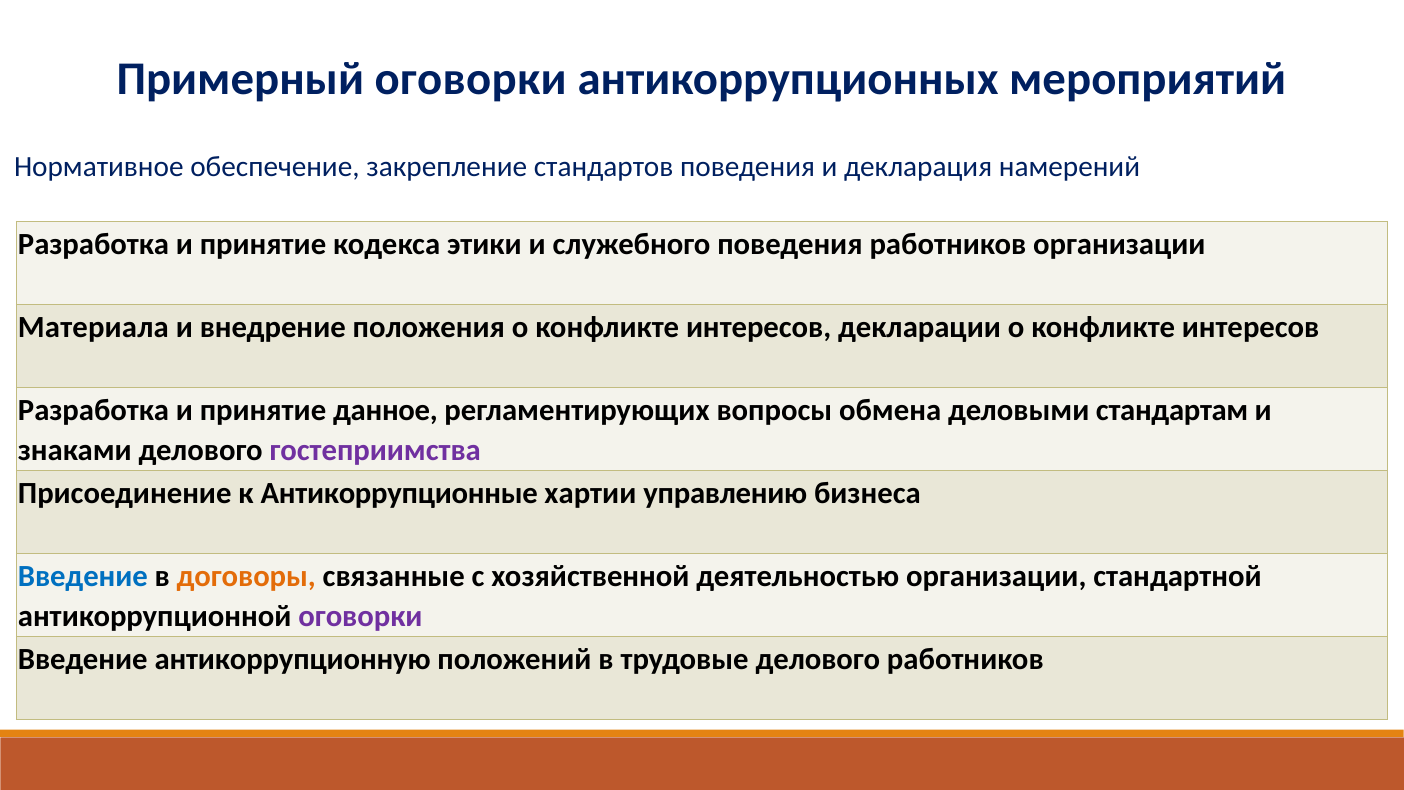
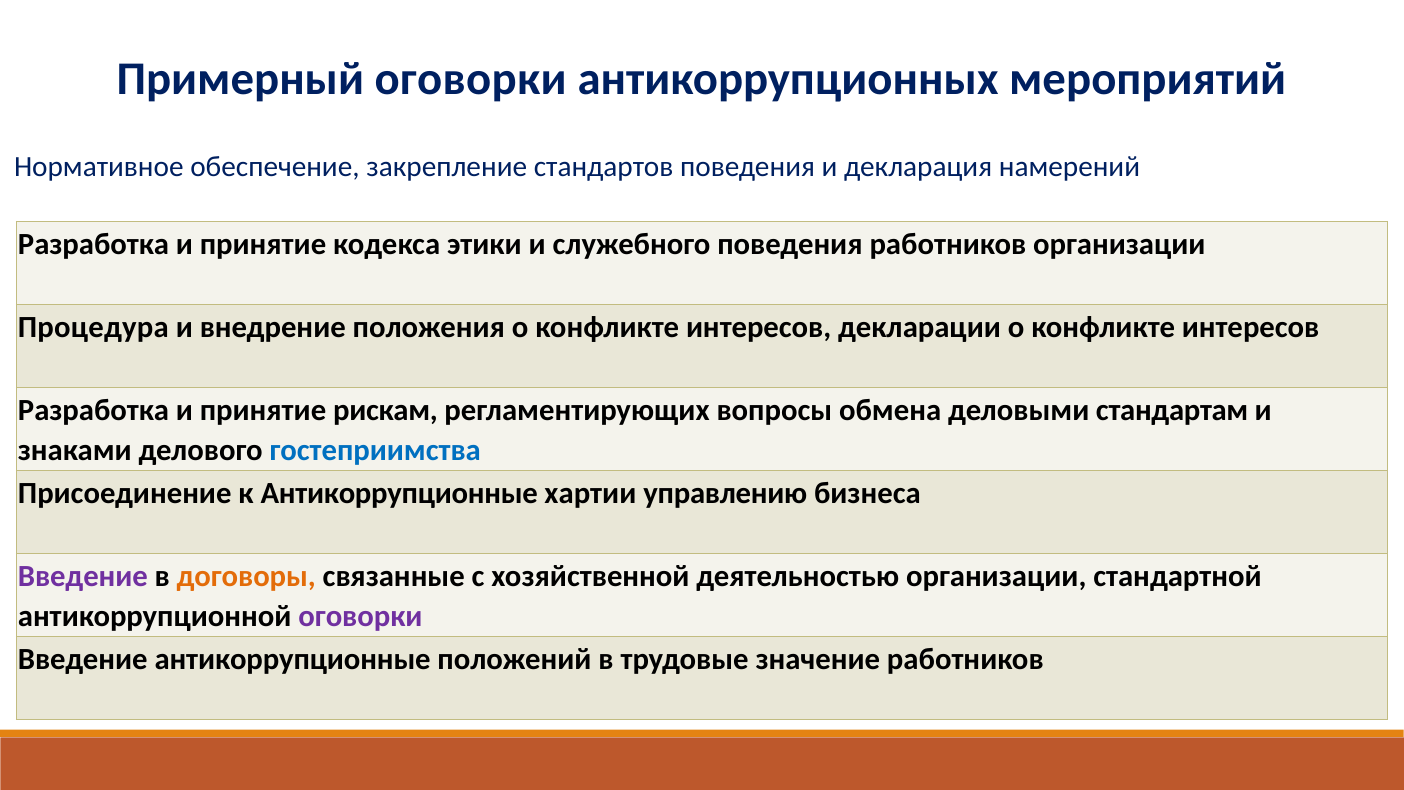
Материала: Материала -> Процедура
данное: данное -> рискам
гостеприимства colour: purple -> blue
Введение at (83, 576) colour: blue -> purple
Введение антикоррупционную: антикоррупционную -> антикоррупционные
трудовые делового: делового -> значение
